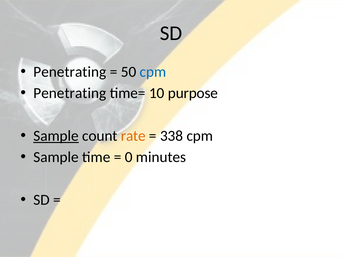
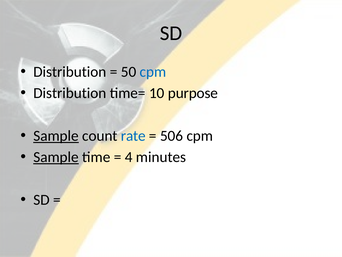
Penetrating at (70, 72): Penetrating -> Distribution
Penetrating at (70, 93): Penetrating -> Distribution
rate colour: orange -> blue
338: 338 -> 506
Sample at (56, 157) underline: none -> present
0: 0 -> 4
